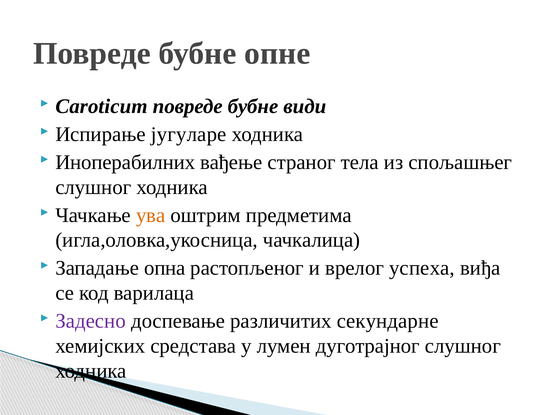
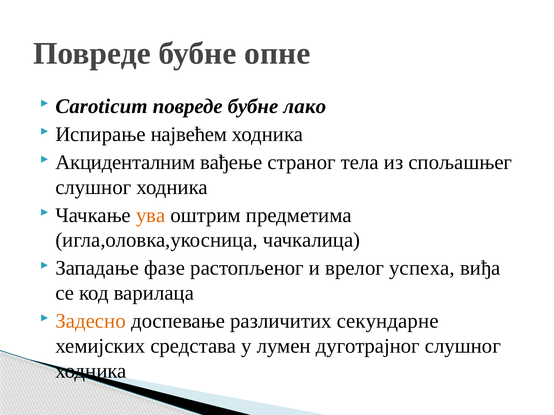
види: види -> лако
југулaре: југулaре -> највећем
Иноперабилних: Иноперабилних -> Акциденталним
опна: опна -> фазе
Задесно colour: purple -> orange
